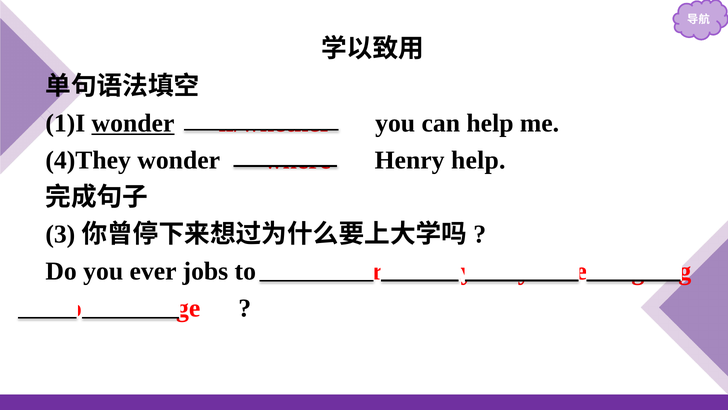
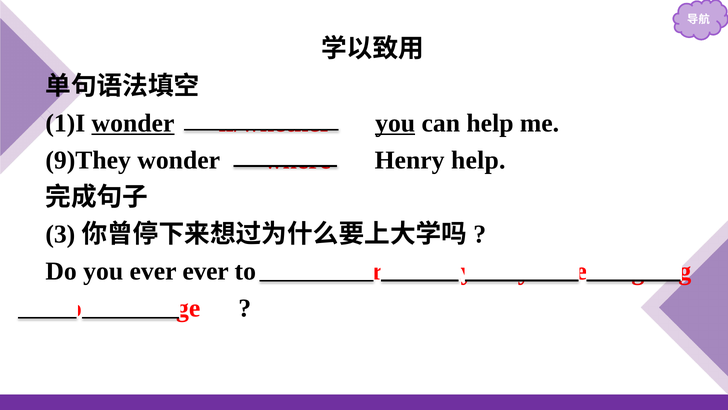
you at (395, 123) underline: none -> present
4)They: 4)They -> 9)They
ever jobs: jobs -> ever
